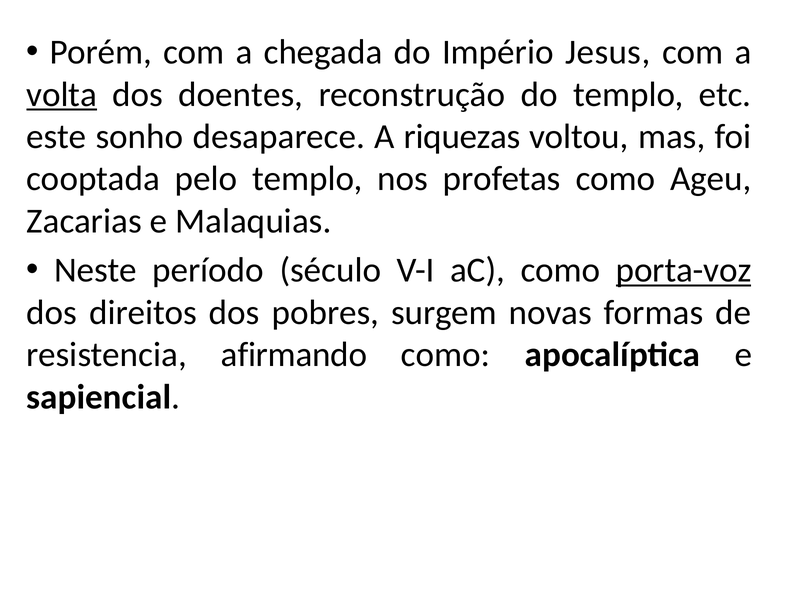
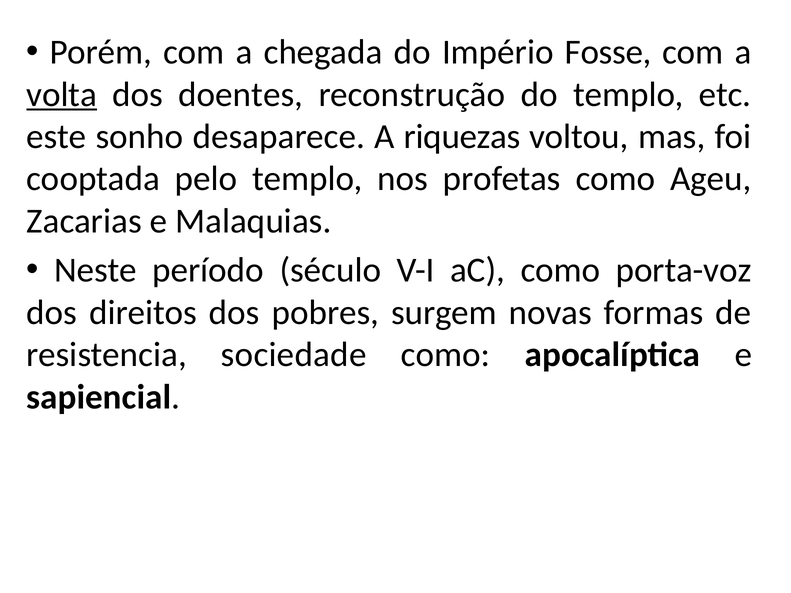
Jesus: Jesus -> Fosse
porta-voz underline: present -> none
afirmando: afirmando -> sociedade
